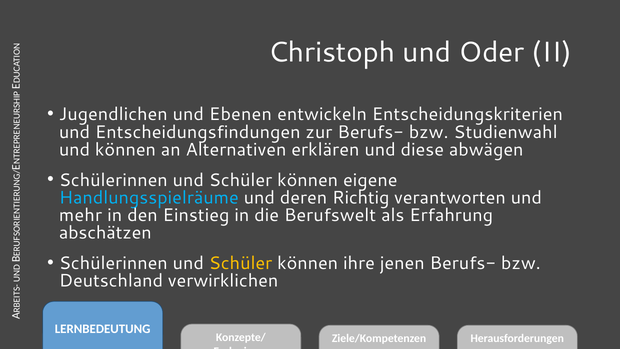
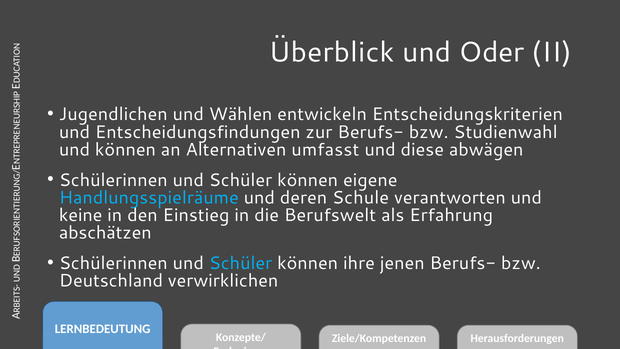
Christoph: Christoph -> Überblick
Ebenen: Ebenen -> Wählen
erklären: erklären -> umfasst
Richtig: Richtig -> Schule
mehr: mehr -> keine
Schüler at (241, 263) colour: yellow -> light blue
